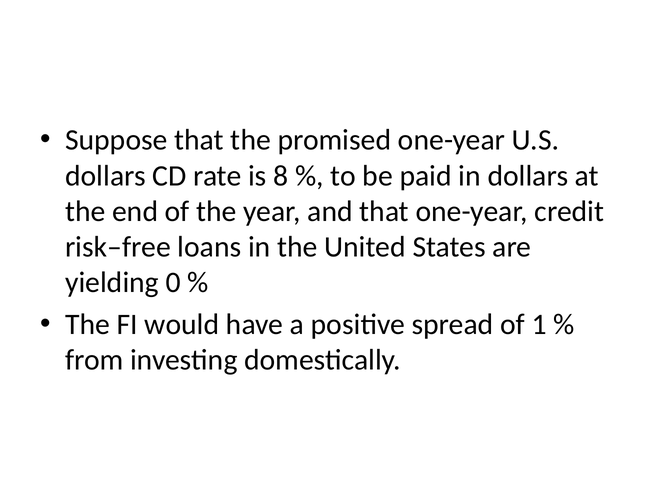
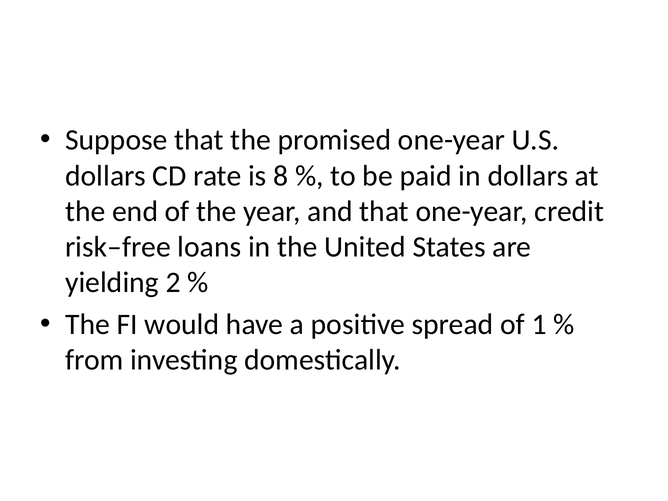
0: 0 -> 2
